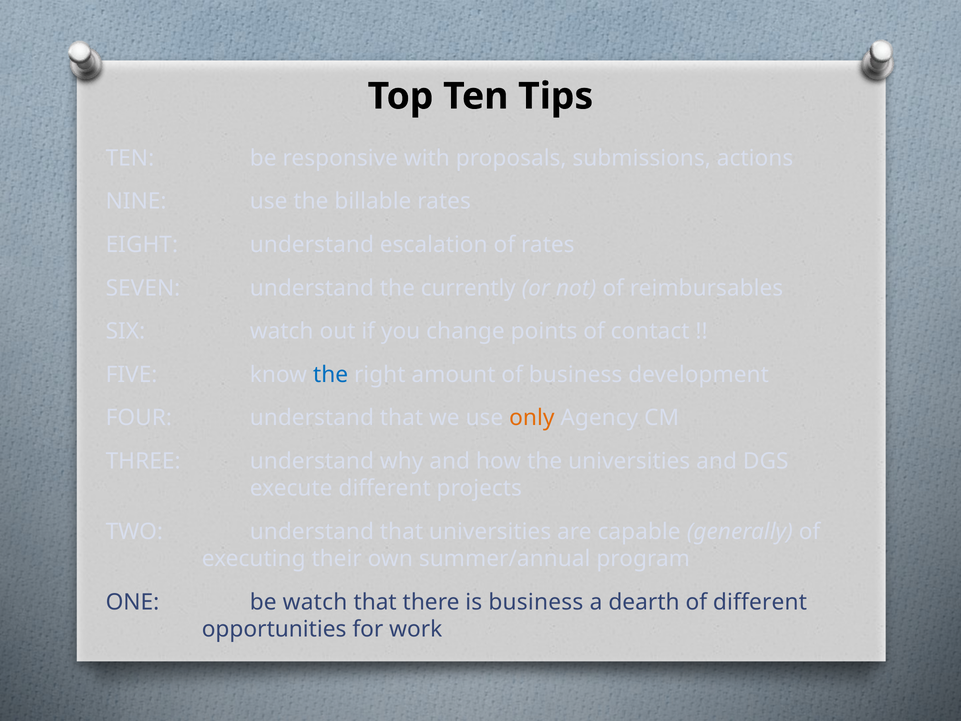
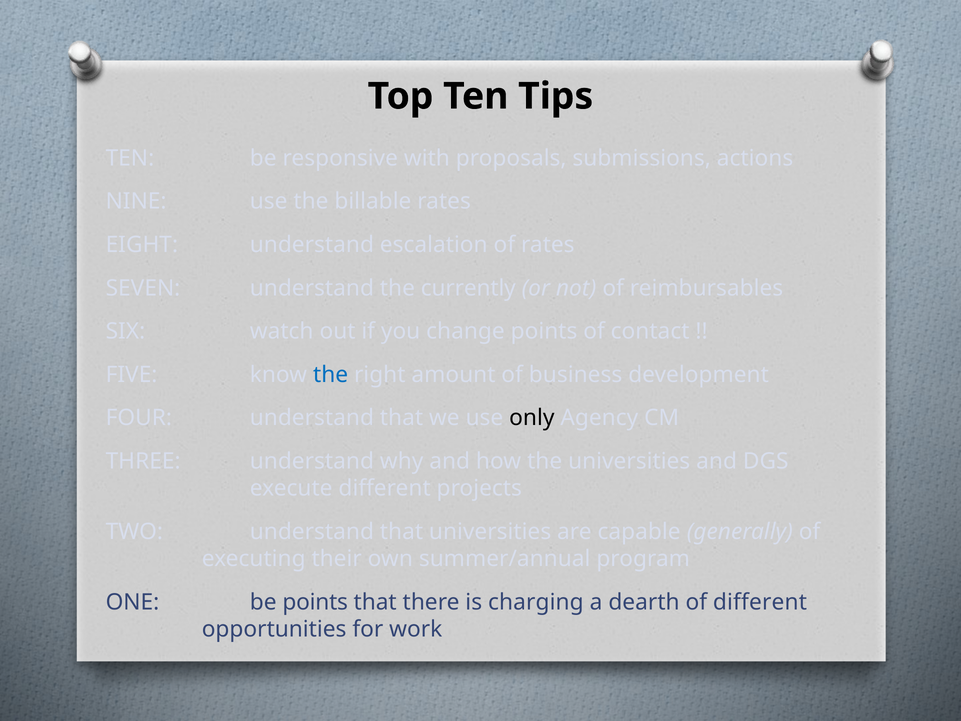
only colour: orange -> black
be watch: watch -> points
is business: business -> charging
